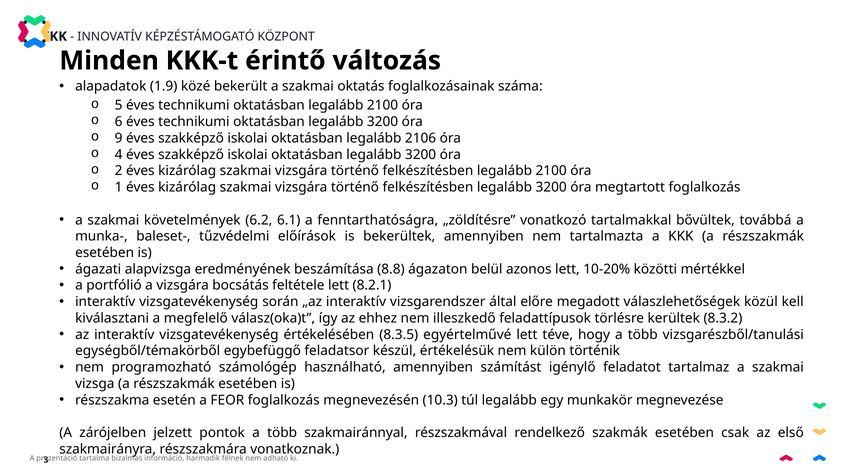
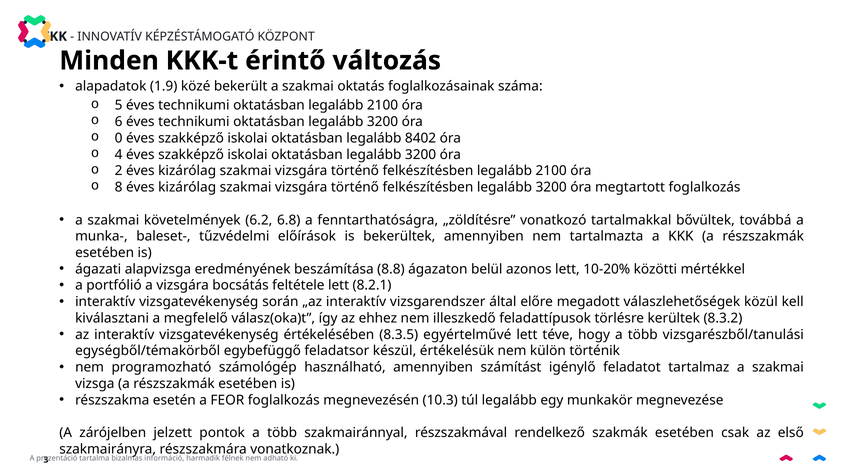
9: 9 -> 0
2106: 2106 -> 8402
1: 1 -> 8
6.1: 6.1 -> 6.8
